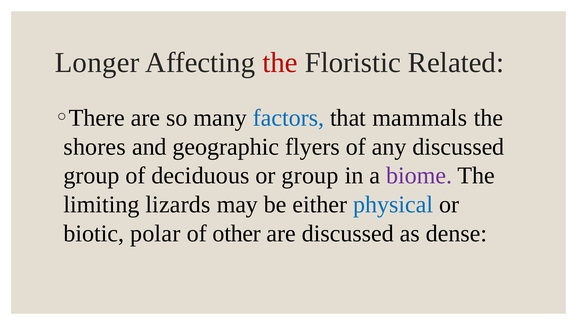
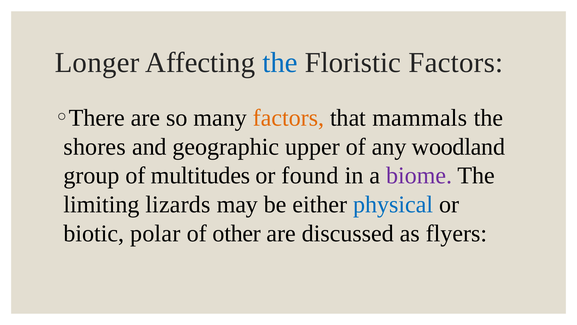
the at (280, 63) colour: red -> blue
Floristic Related: Related -> Factors
factors at (288, 118) colour: blue -> orange
flyers: flyers -> upper
any discussed: discussed -> woodland
deciduous: deciduous -> multitudes
or group: group -> found
dense: dense -> flyers
